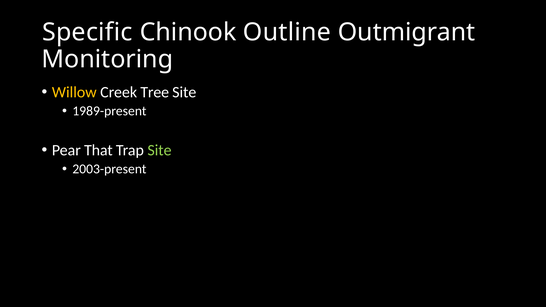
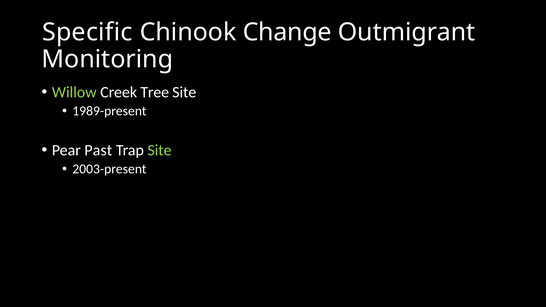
Outline: Outline -> Change
Willow colour: yellow -> light green
That: That -> Past
